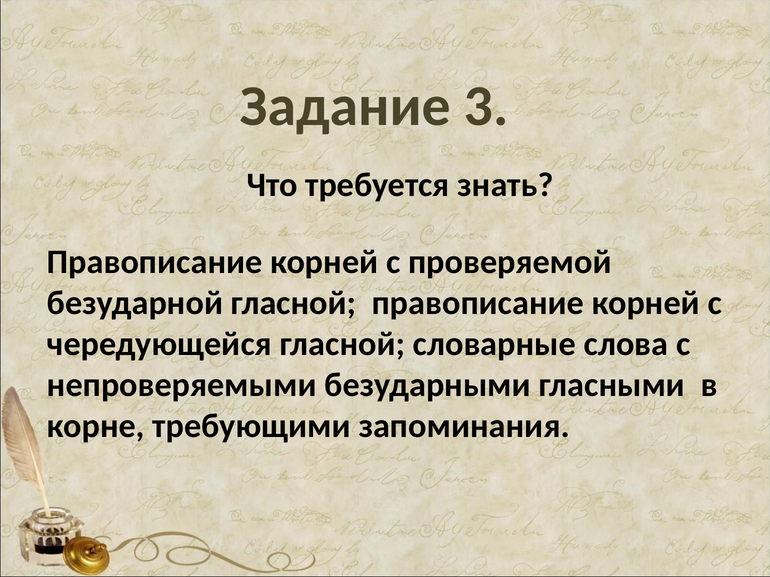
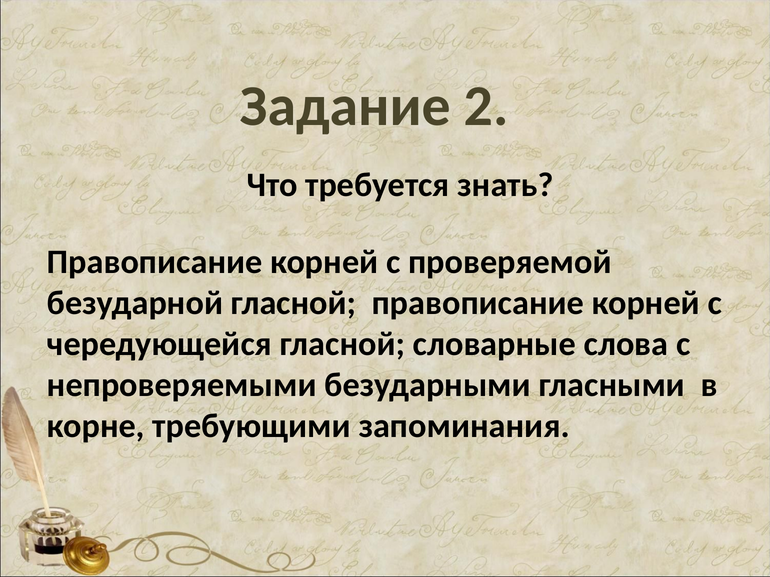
3: 3 -> 2
